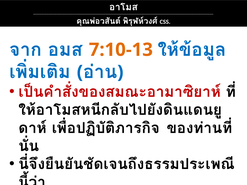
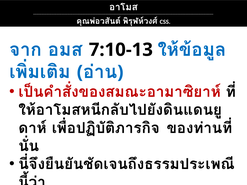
7:10-13 colour: orange -> black
